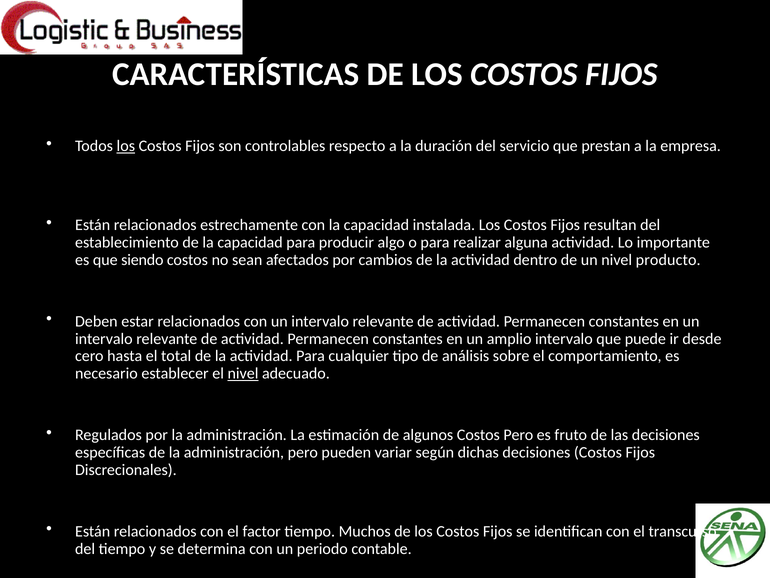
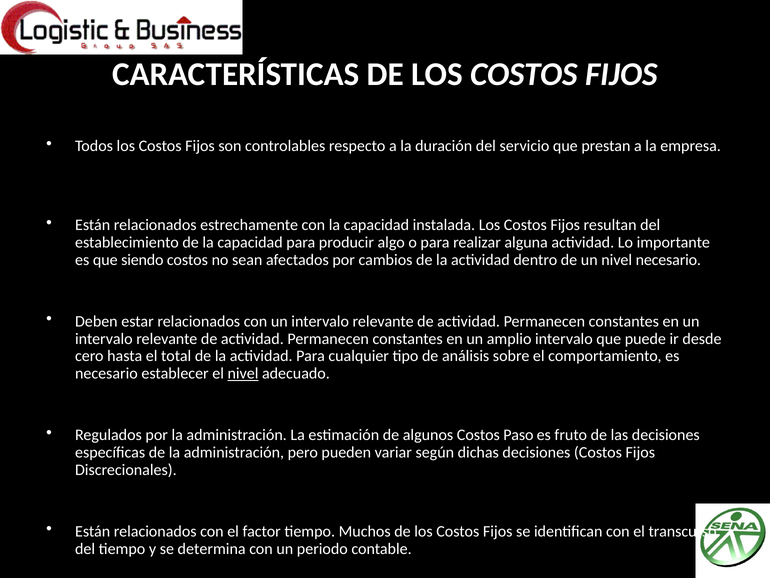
los at (126, 146) underline: present -> none
nivel producto: producto -> necesario
Costos Pero: Pero -> Paso
